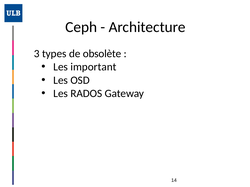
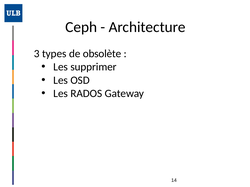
important: important -> supprimer
